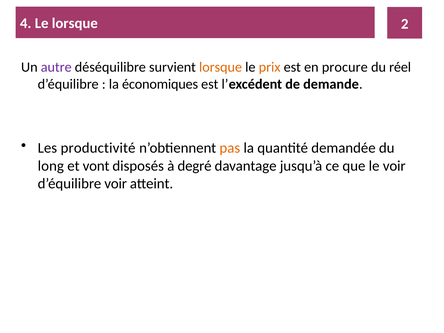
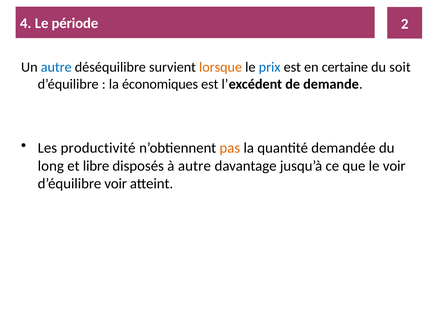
Le lorsque: lorsque -> période
autre at (56, 67) colour: purple -> blue
prix colour: orange -> blue
procure: procure -> certaine
réel: réel -> soit
vont: vont -> libre
à degré: degré -> autre
